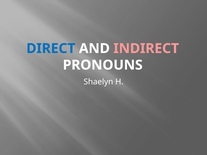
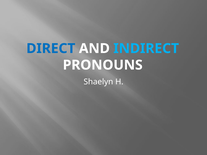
INDIRECT colour: pink -> light blue
